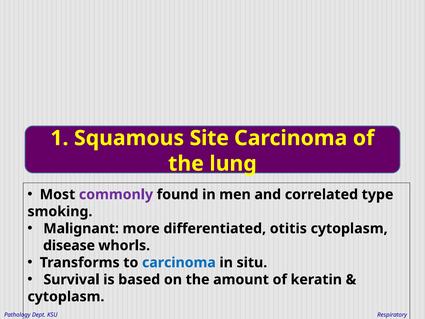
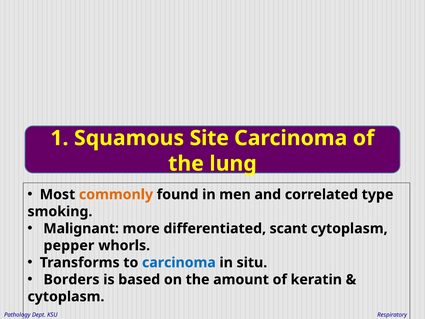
commonly colour: purple -> orange
otitis: otitis -> scant
disease: disease -> pepper
Survival: Survival -> Borders
